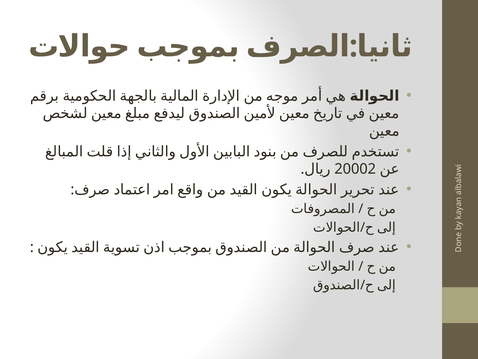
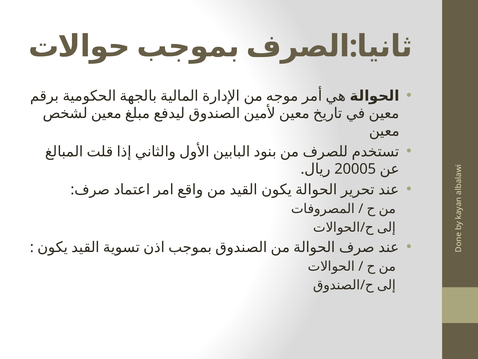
20002: 20002 -> 20005
